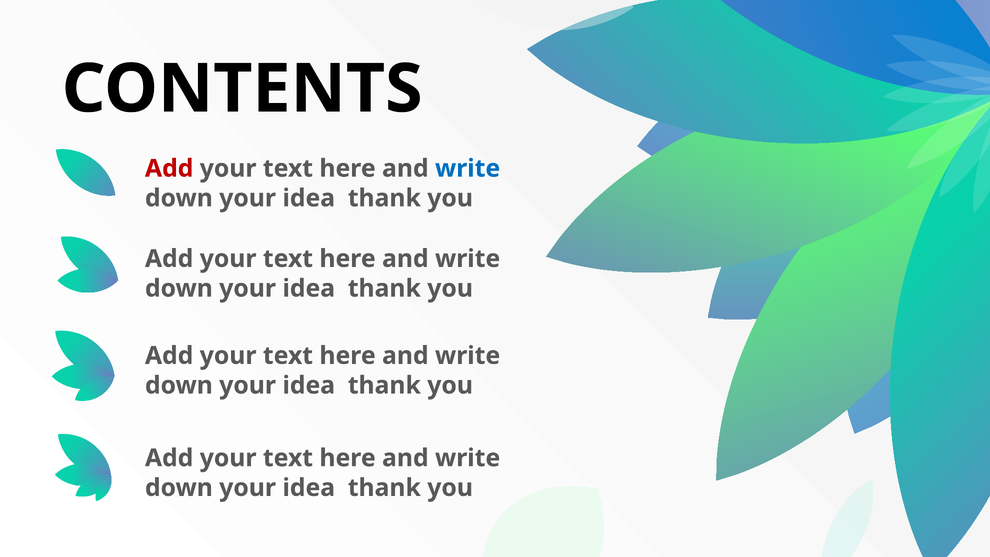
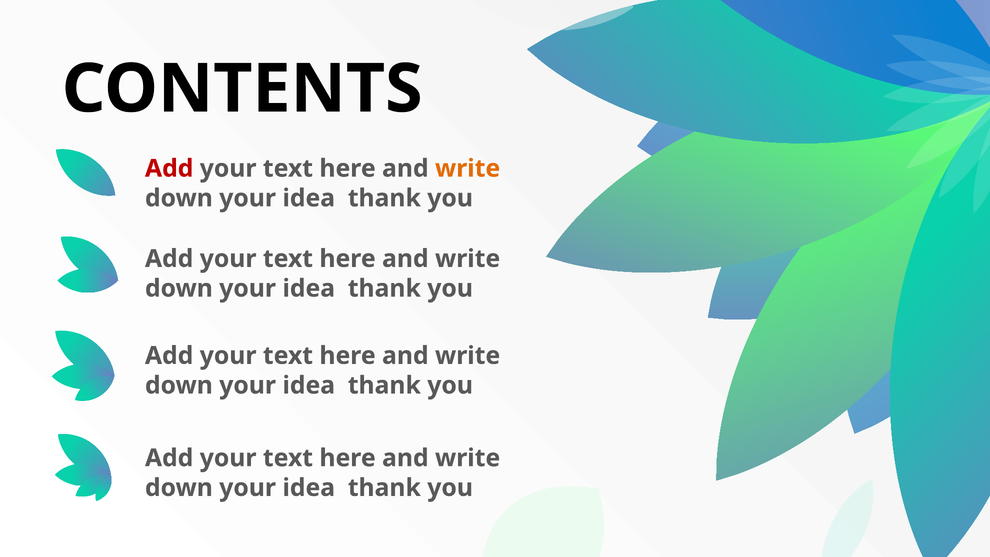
write at (468, 168) colour: blue -> orange
